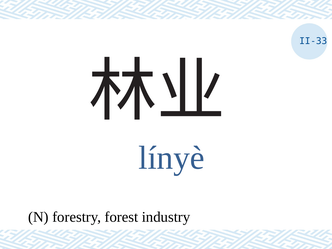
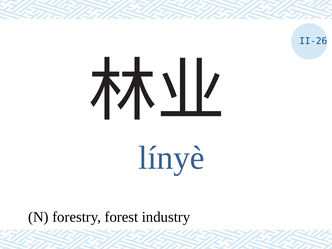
II-33: II-33 -> II-26
